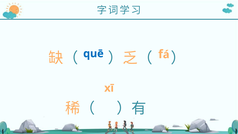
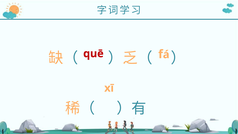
quē colour: blue -> red
